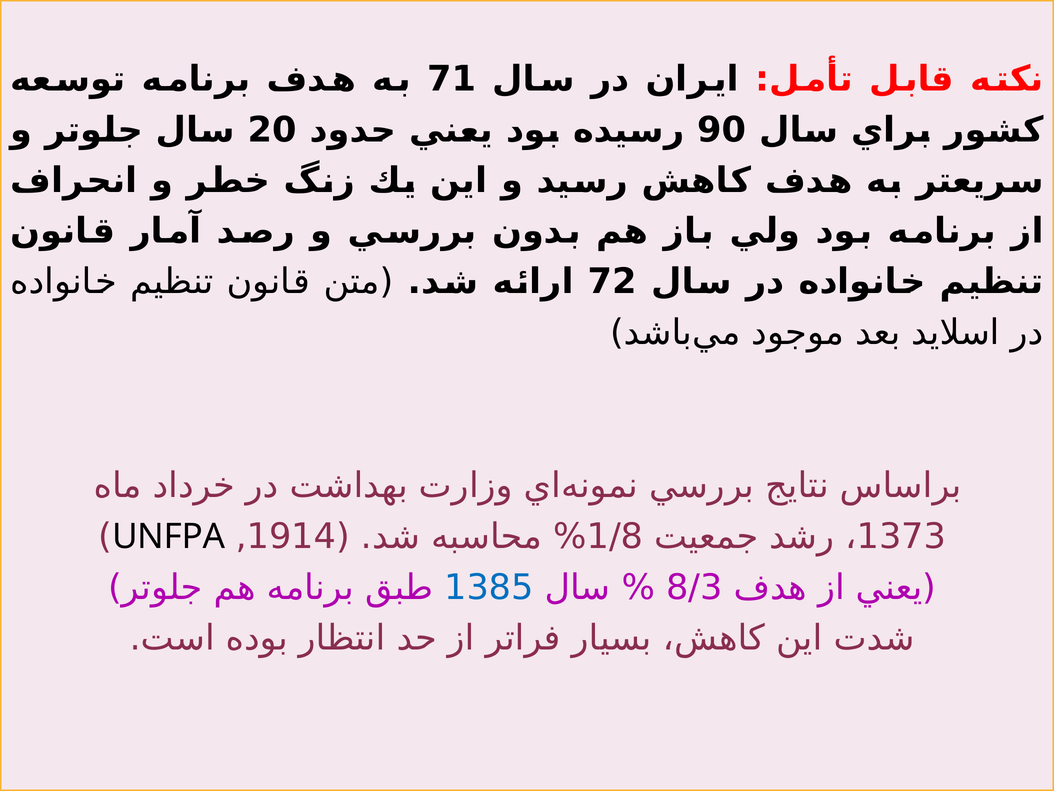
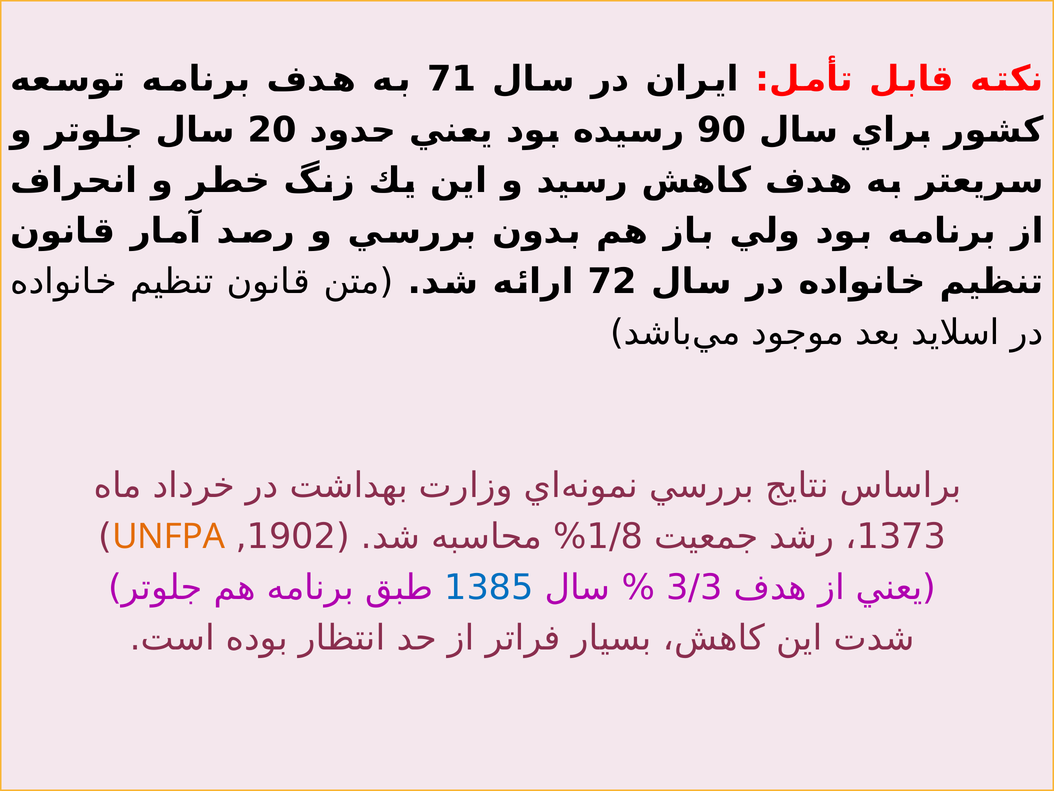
1914: 1914 -> 1902
UNFPA colour: black -> orange
8/3: 8/3 -> 3/3
